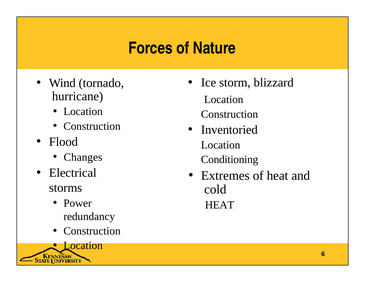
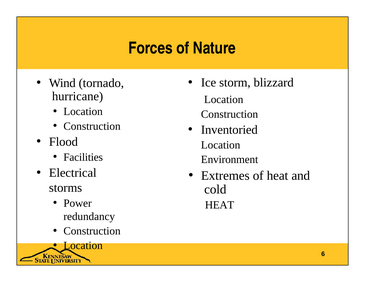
Changes: Changes -> Facilities
Conditioning: Conditioning -> Environment
